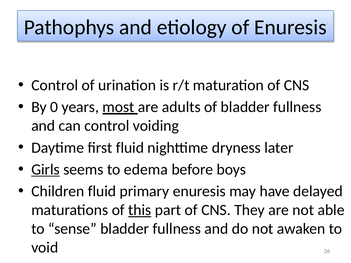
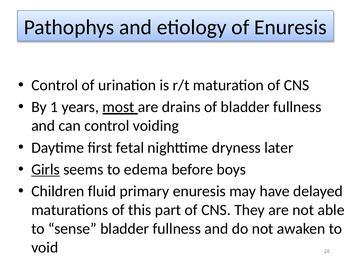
0: 0 -> 1
adults: adults -> drains
first fluid: fluid -> fetal
this underline: present -> none
